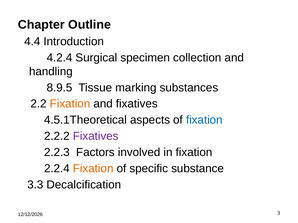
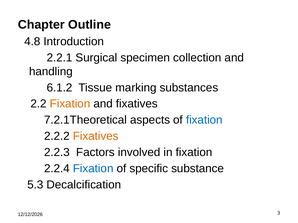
4.4: 4.4 -> 4.8
4.2.4: 4.2.4 -> 2.2.1
8.9.5: 8.9.5 -> 6.1.2
4.5.1Theoretical: 4.5.1Theoretical -> 7.2.1Theoretical
Fixatives at (96, 136) colour: purple -> orange
Fixation at (93, 169) colour: orange -> blue
3.3: 3.3 -> 5.3
